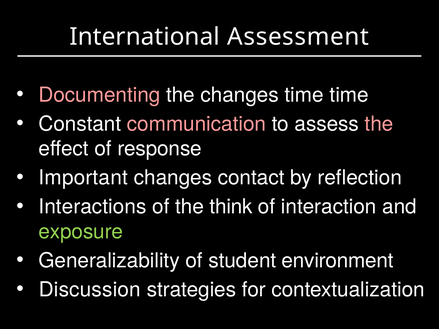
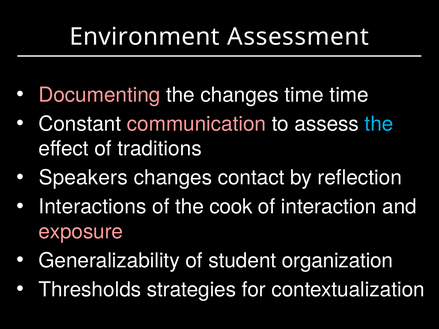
International: International -> Environment
the at (379, 124) colour: pink -> light blue
response: response -> traditions
Important: Important -> Speakers
think: think -> cook
exposure colour: light green -> pink
environment: environment -> organization
Discussion: Discussion -> Thresholds
